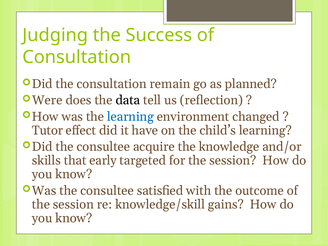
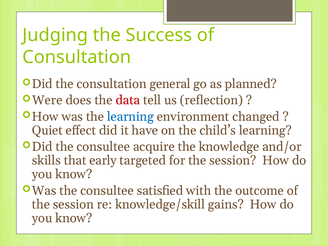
remain: remain -> general
data colour: black -> red
Tutor: Tutor -> Quiet
